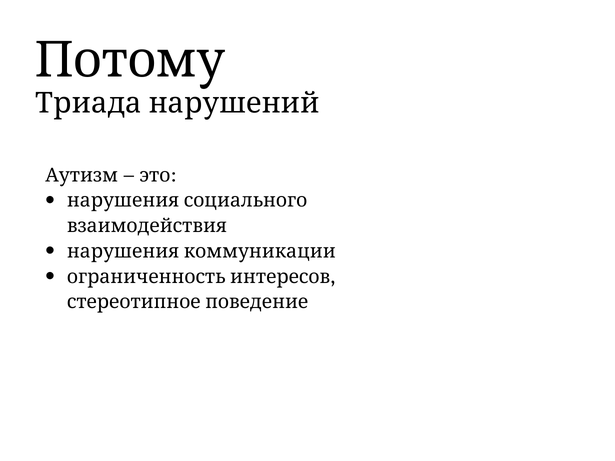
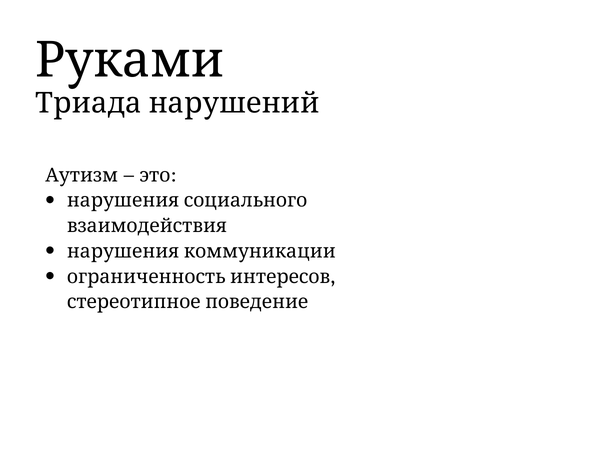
Потому: Потому -> Руками
